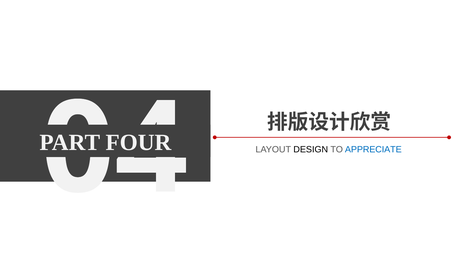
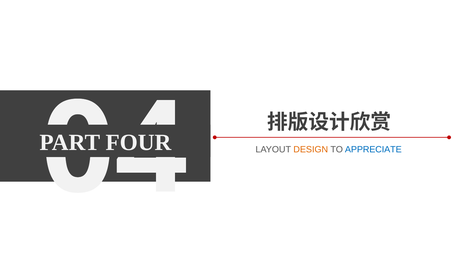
DESIGN colour: black -> orange
